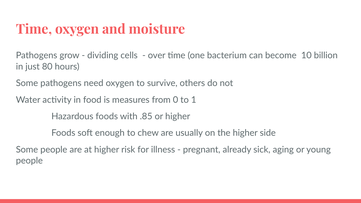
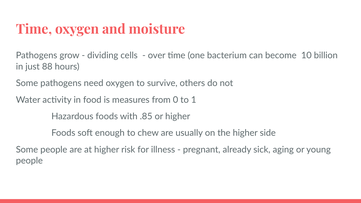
80: 80 -> 88
